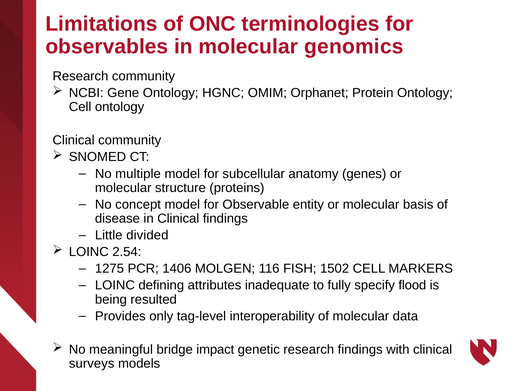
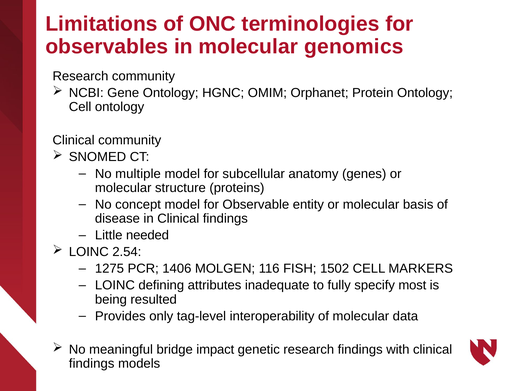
divided: divided -> needed
flood: flood -> most
surveys at (92, 364): surveys -> findings
